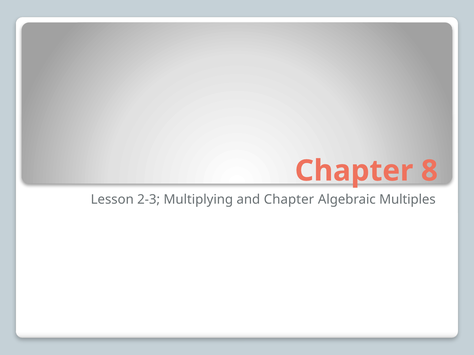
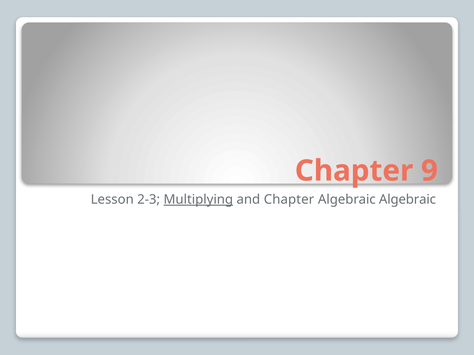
8: 8 -> 9
Multiplying underline: none -> present
Algebraic Multiples: Multiples -> Algebraic
